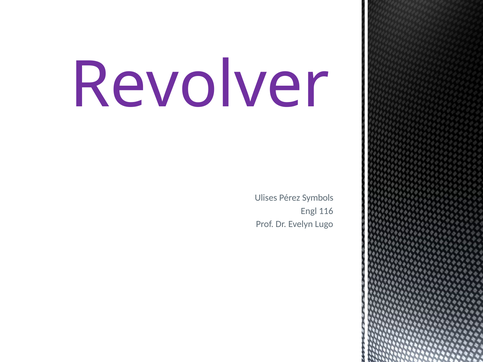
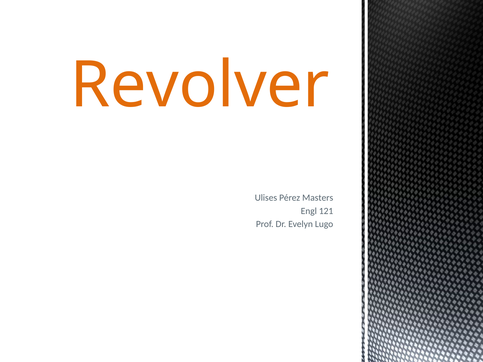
Revolver colour: purple -> orange
Symbols: Symbols -> Masters
116: 116 -> 121
